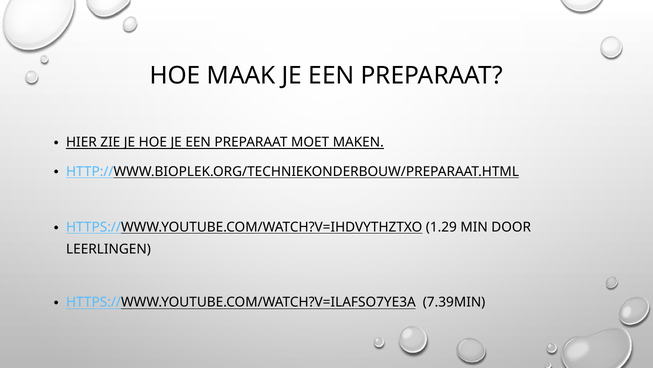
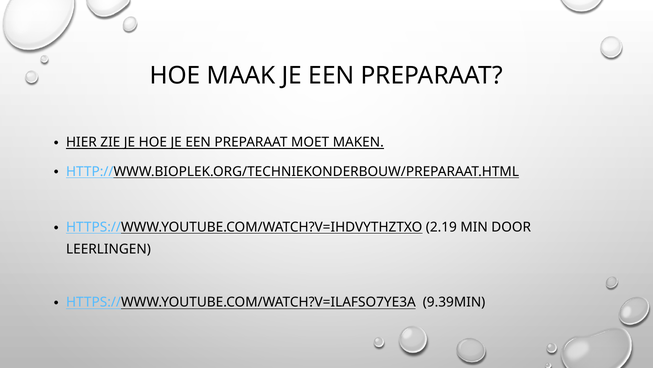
1.29: 1.29 -> 2.19
7.39MIN: 7.39MIN -> 9.39MIN
